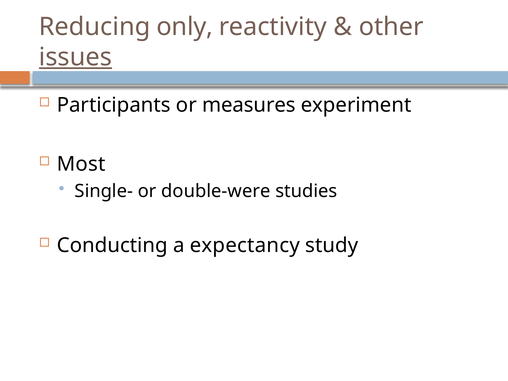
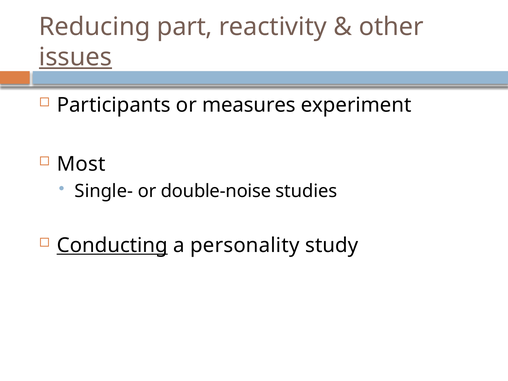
only: only -> part
double-were: double-were -> double-noise
Conducting underline: none -> present
expectancy: expectancy -> personality
